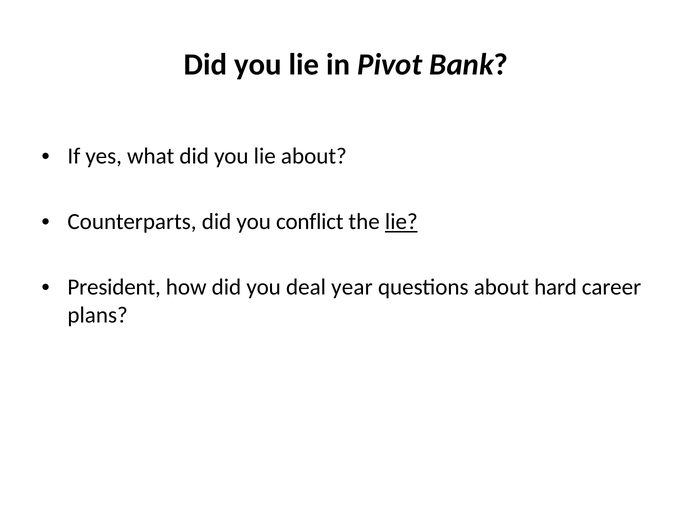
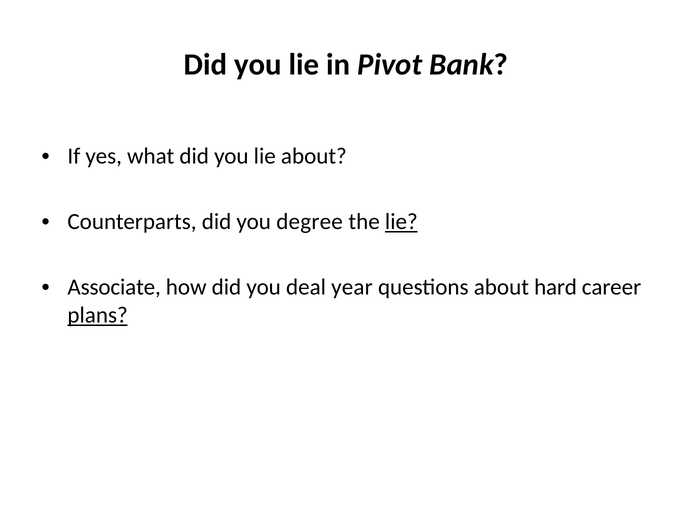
conflict: conflict -> degree
President: President -> Associate
plans underline: none -> present
